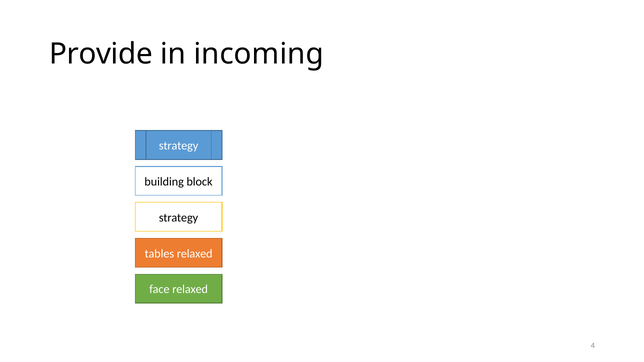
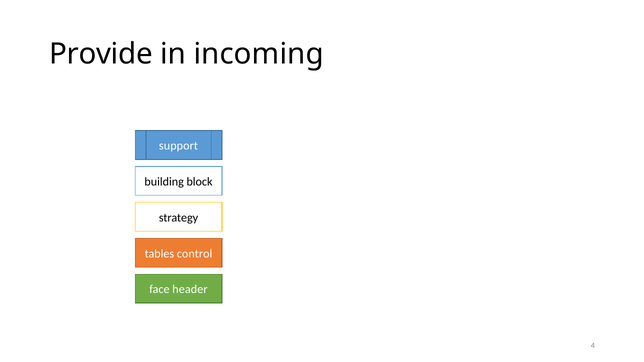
strategy at (179, 146): strategy -> support
tables relaxed: relaxed -> control
face relaxed: relaxed -> header
